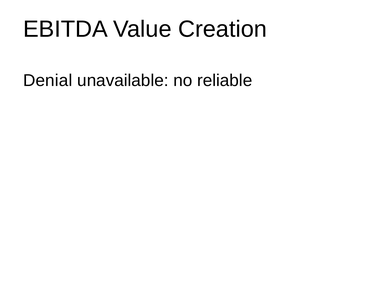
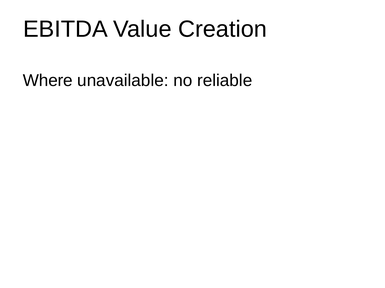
Denial: Denial -> Where
